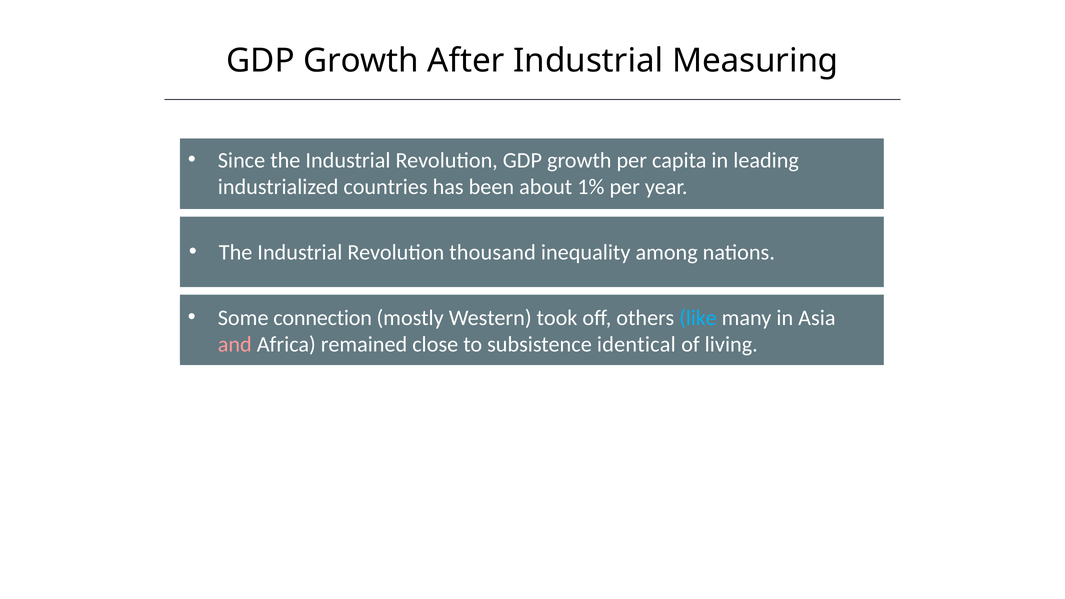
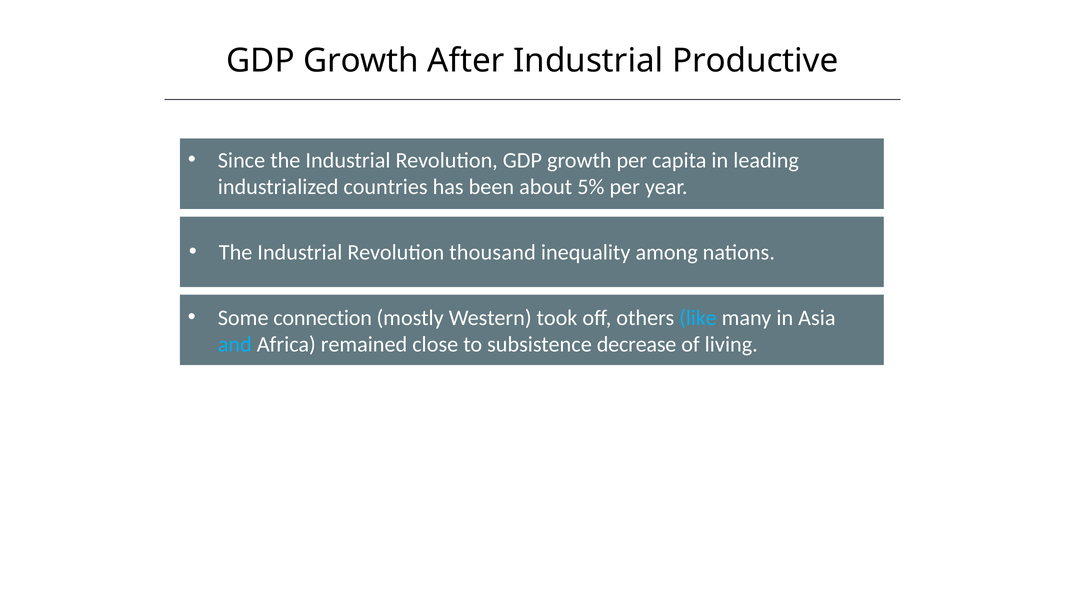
Measuring: Measuring -> Productive
1%: 1% -> 5%
and colour: pink -> light blue
identical: identical -> decrease
